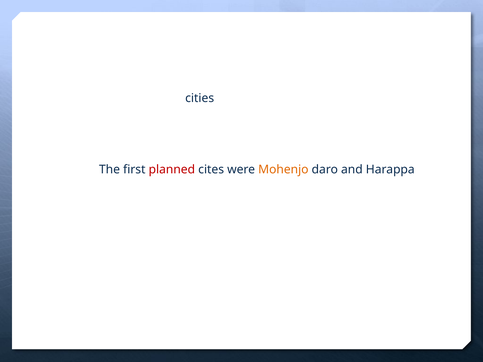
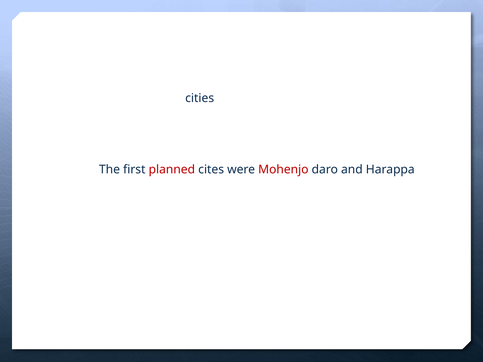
Mohenjo colour: orange -> red
